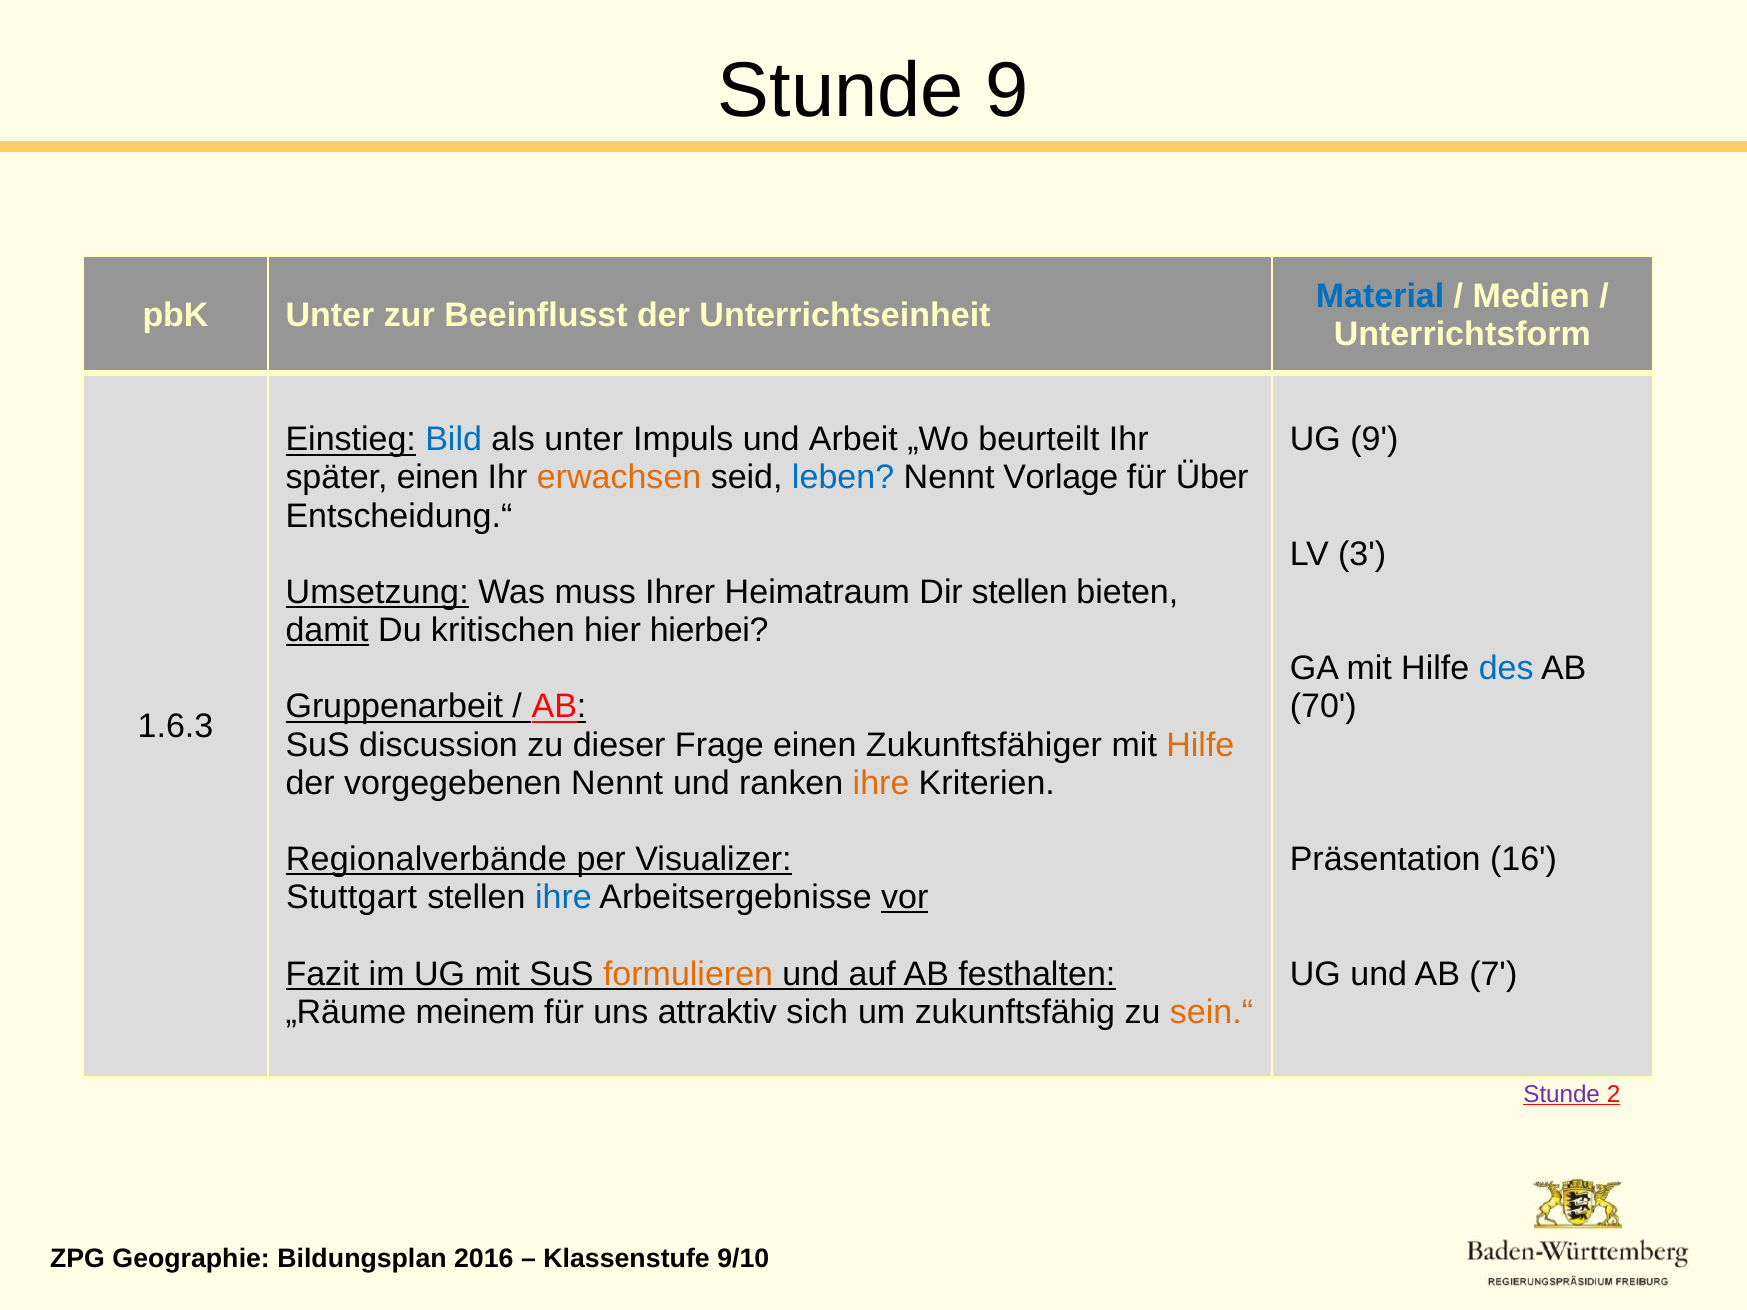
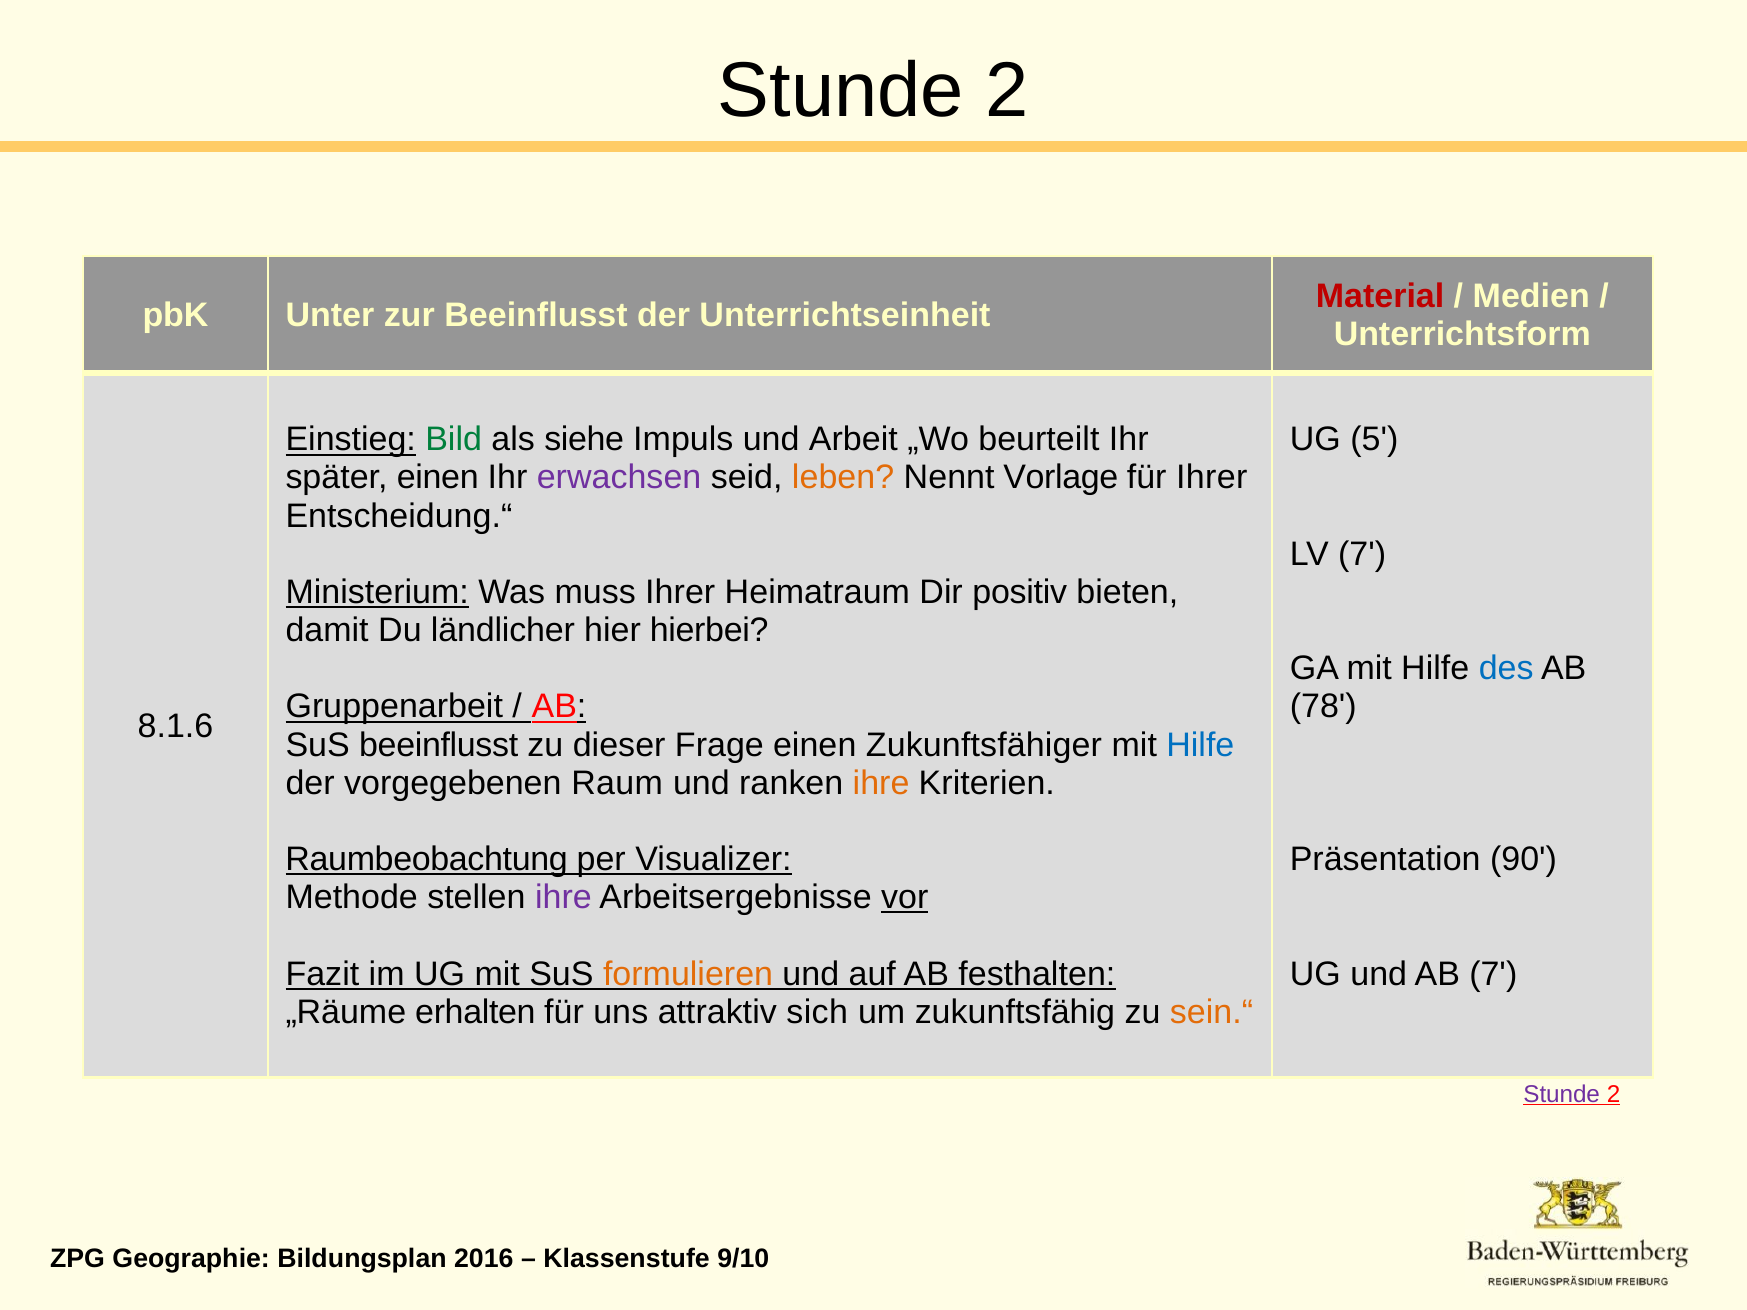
9 at (1007, 91): 9 -> 2
Material colour: blue -> red
Bild colour: blue -> green
als unter: unter -> siehe
UG 9: 9 -> 5
erwachsen colour: orange -> purple
leben colour: blue -> orange
für Über: Über -> Ihrer
LV 3: 3 -> 7
Umsetzung: Umsetzung -> Ministerium
Dir stellen: stellen -> positiv
damit underline: present -> none
kritischen: kritischen -> ländlicher
70: 70 -> 78
1.6.3: 1.6.3 -> 8.1.6
SuS discussion: discussion -> beeinflusst
Hilfe at (1200, 745) colour: orange -> blue
vorgegebenen Nennt: Nennt -> Raum
Regionalverbände: Regionalverbände -> Raumbeobachtung
16: 16 -> 90
Stuttgart: Stuttgart -> Methode
ihre at (563, 898) colour: blue -> purple
meinem: meinem -> erhalten
